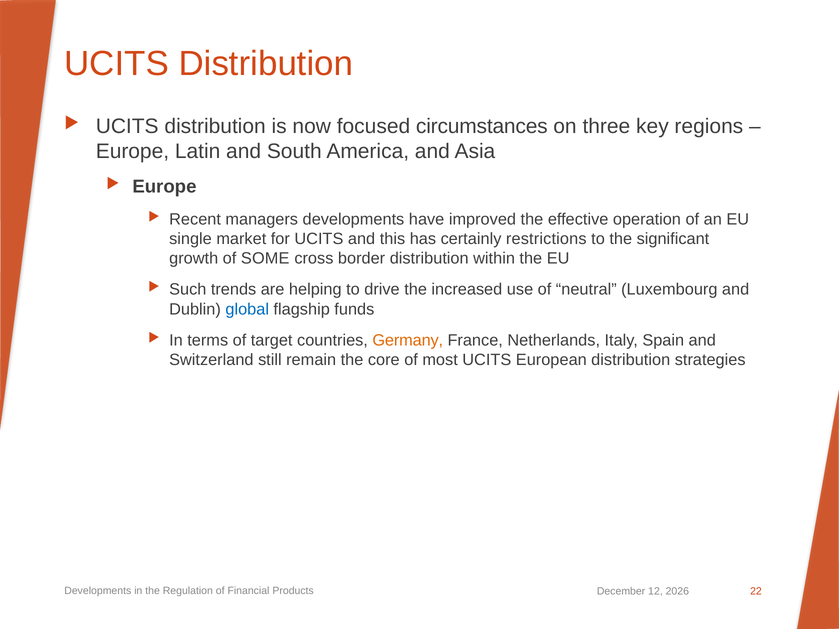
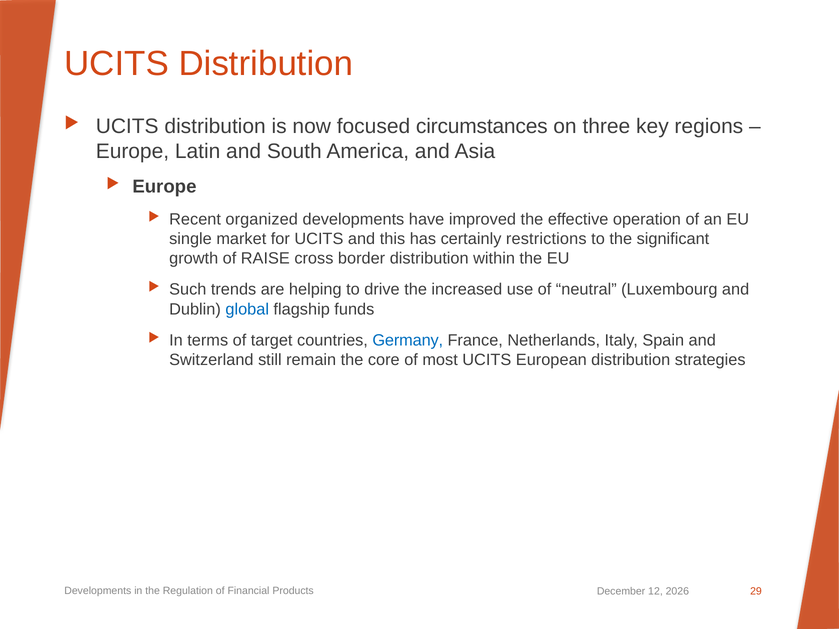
managers: managers -> organized
SOME: SOME -> RAISE
Germany colour: orange -> blue
22: 22 -> 29
